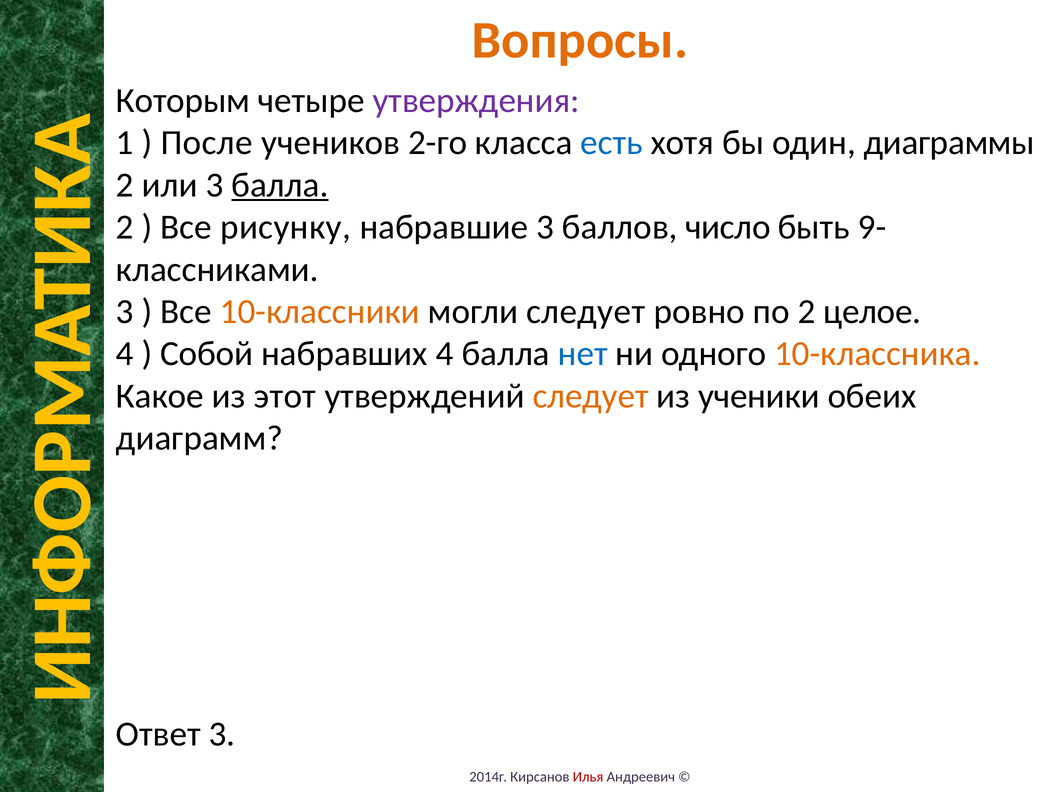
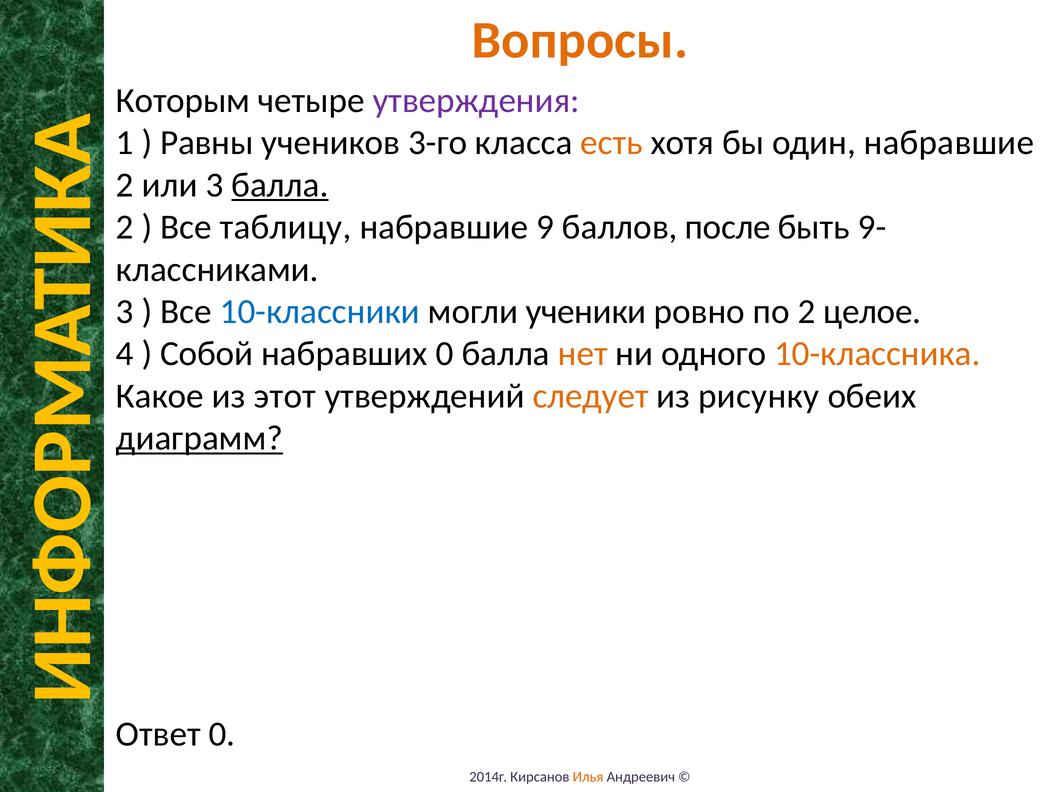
После: После -> Равны
2-го: 2-го -> 3-го
есть colour: blue -> orange
один диаграммы: диаграммы -> набравшие
рисунку: рисунку -> таблицу
набравшие 3: 3 -> 9
число: число -> после
10-классники colour: orange -> blue
могли следует: следует -> ученики
набравших 4: 4 -> 0
нет colour: blue -> orange
ученики: ученики -> рисунку
диаграмм underline: none -> present
Ответ 3: 3 -> 0
Илья colour: red -> orange
